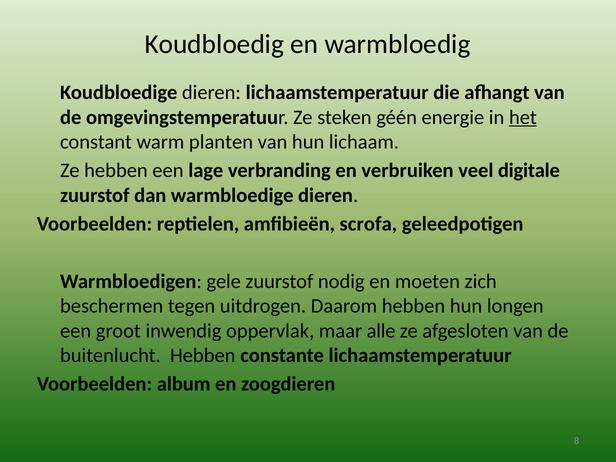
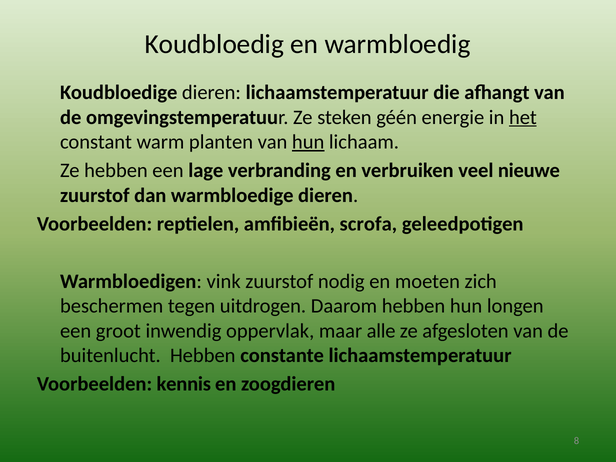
hun at (308, 142) underline: none -> present
digitale: digitale -> nieuwe
gele: gele -> vink
album: album -> kennis
